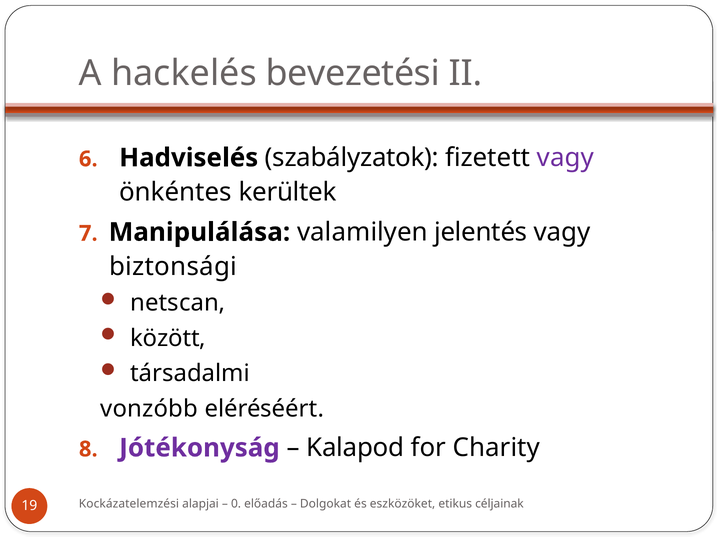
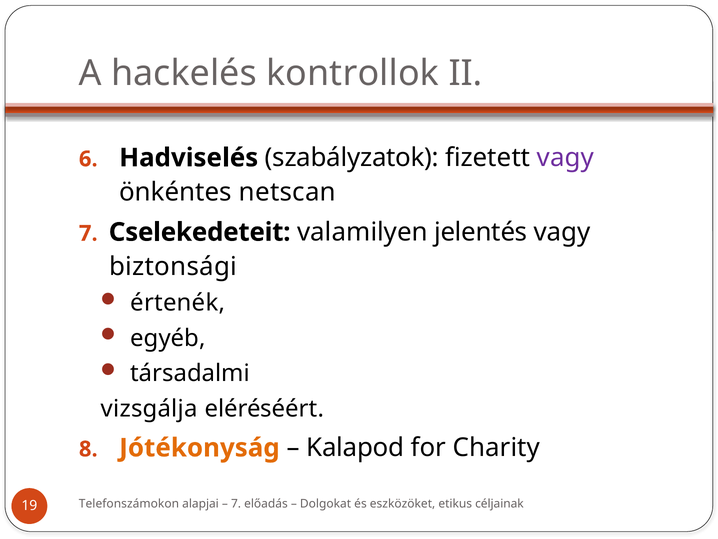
bevezetési: bevezetési -> kontrollok
kerültek: kerültek -> netscan
Manipulálása: Manipulálása -> Cselekedeteit
netscan: netscan -> értenék
között: között -> egyéb
vonzóbb: vonzóbb -> vizsgálja
Jótékonyság colour: purple -> orange
Kockázatelemzési: Kockázatelemzési -> Telefonszámokon
0 at (236, 503): 0 -> 7
